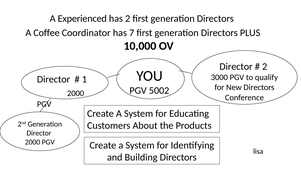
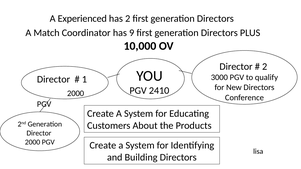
Coffee: Coffee -> Match
7: 7 -> 9
5002: 5002 -> 2410
